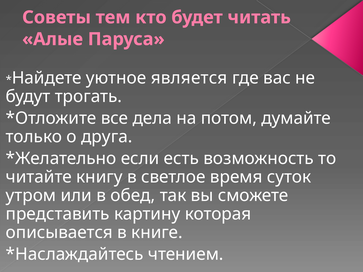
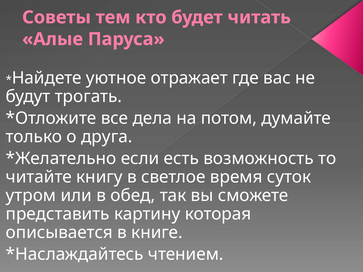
является: является -> отражает
